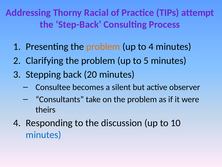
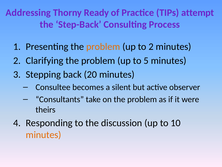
Racial: Racial -> Ready
to 4: 4 -> 2
minutes at (44, 134) colour: blue -> orange
